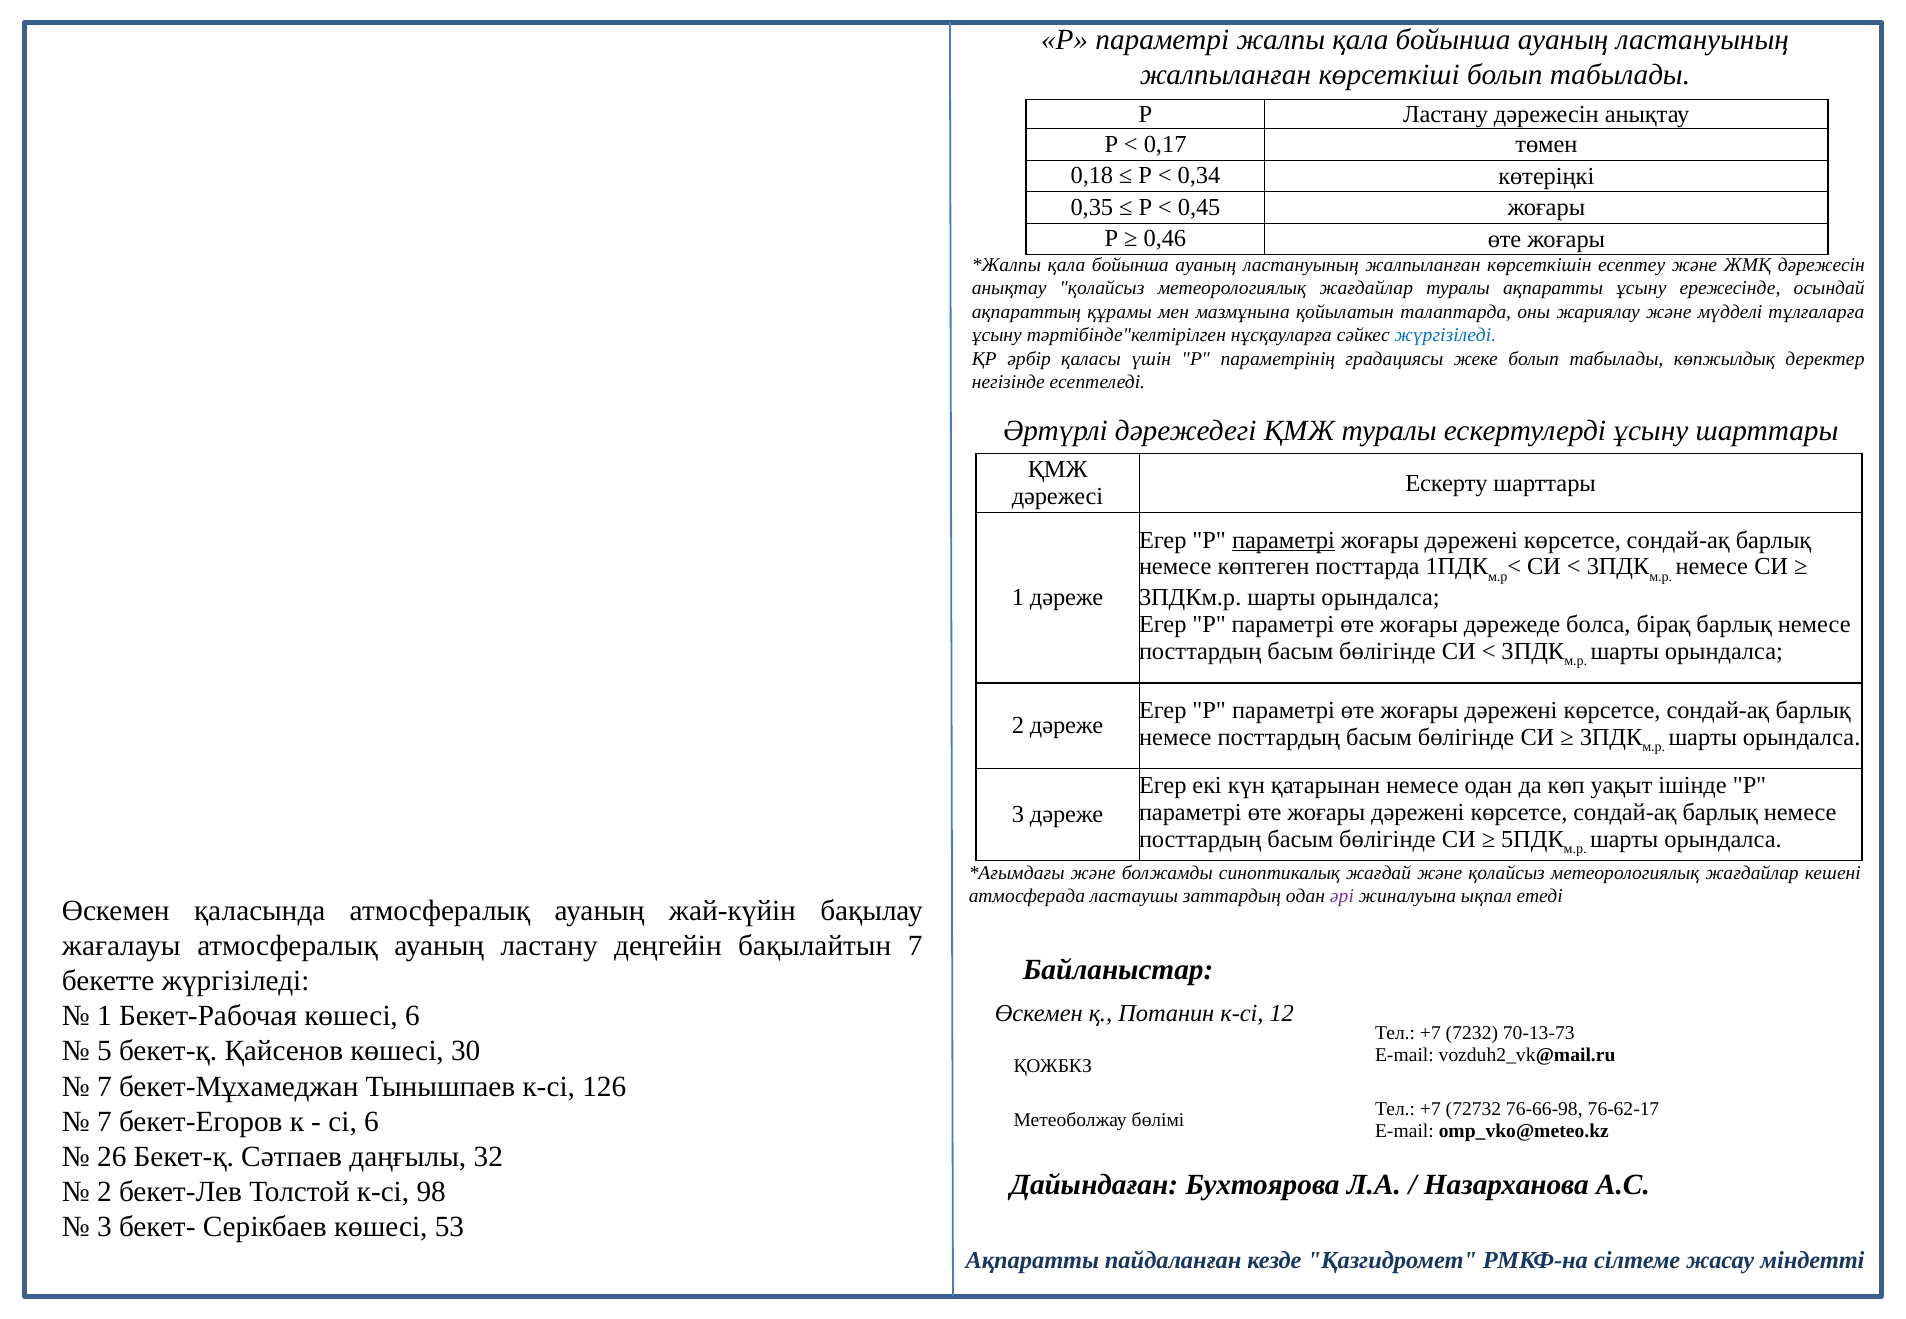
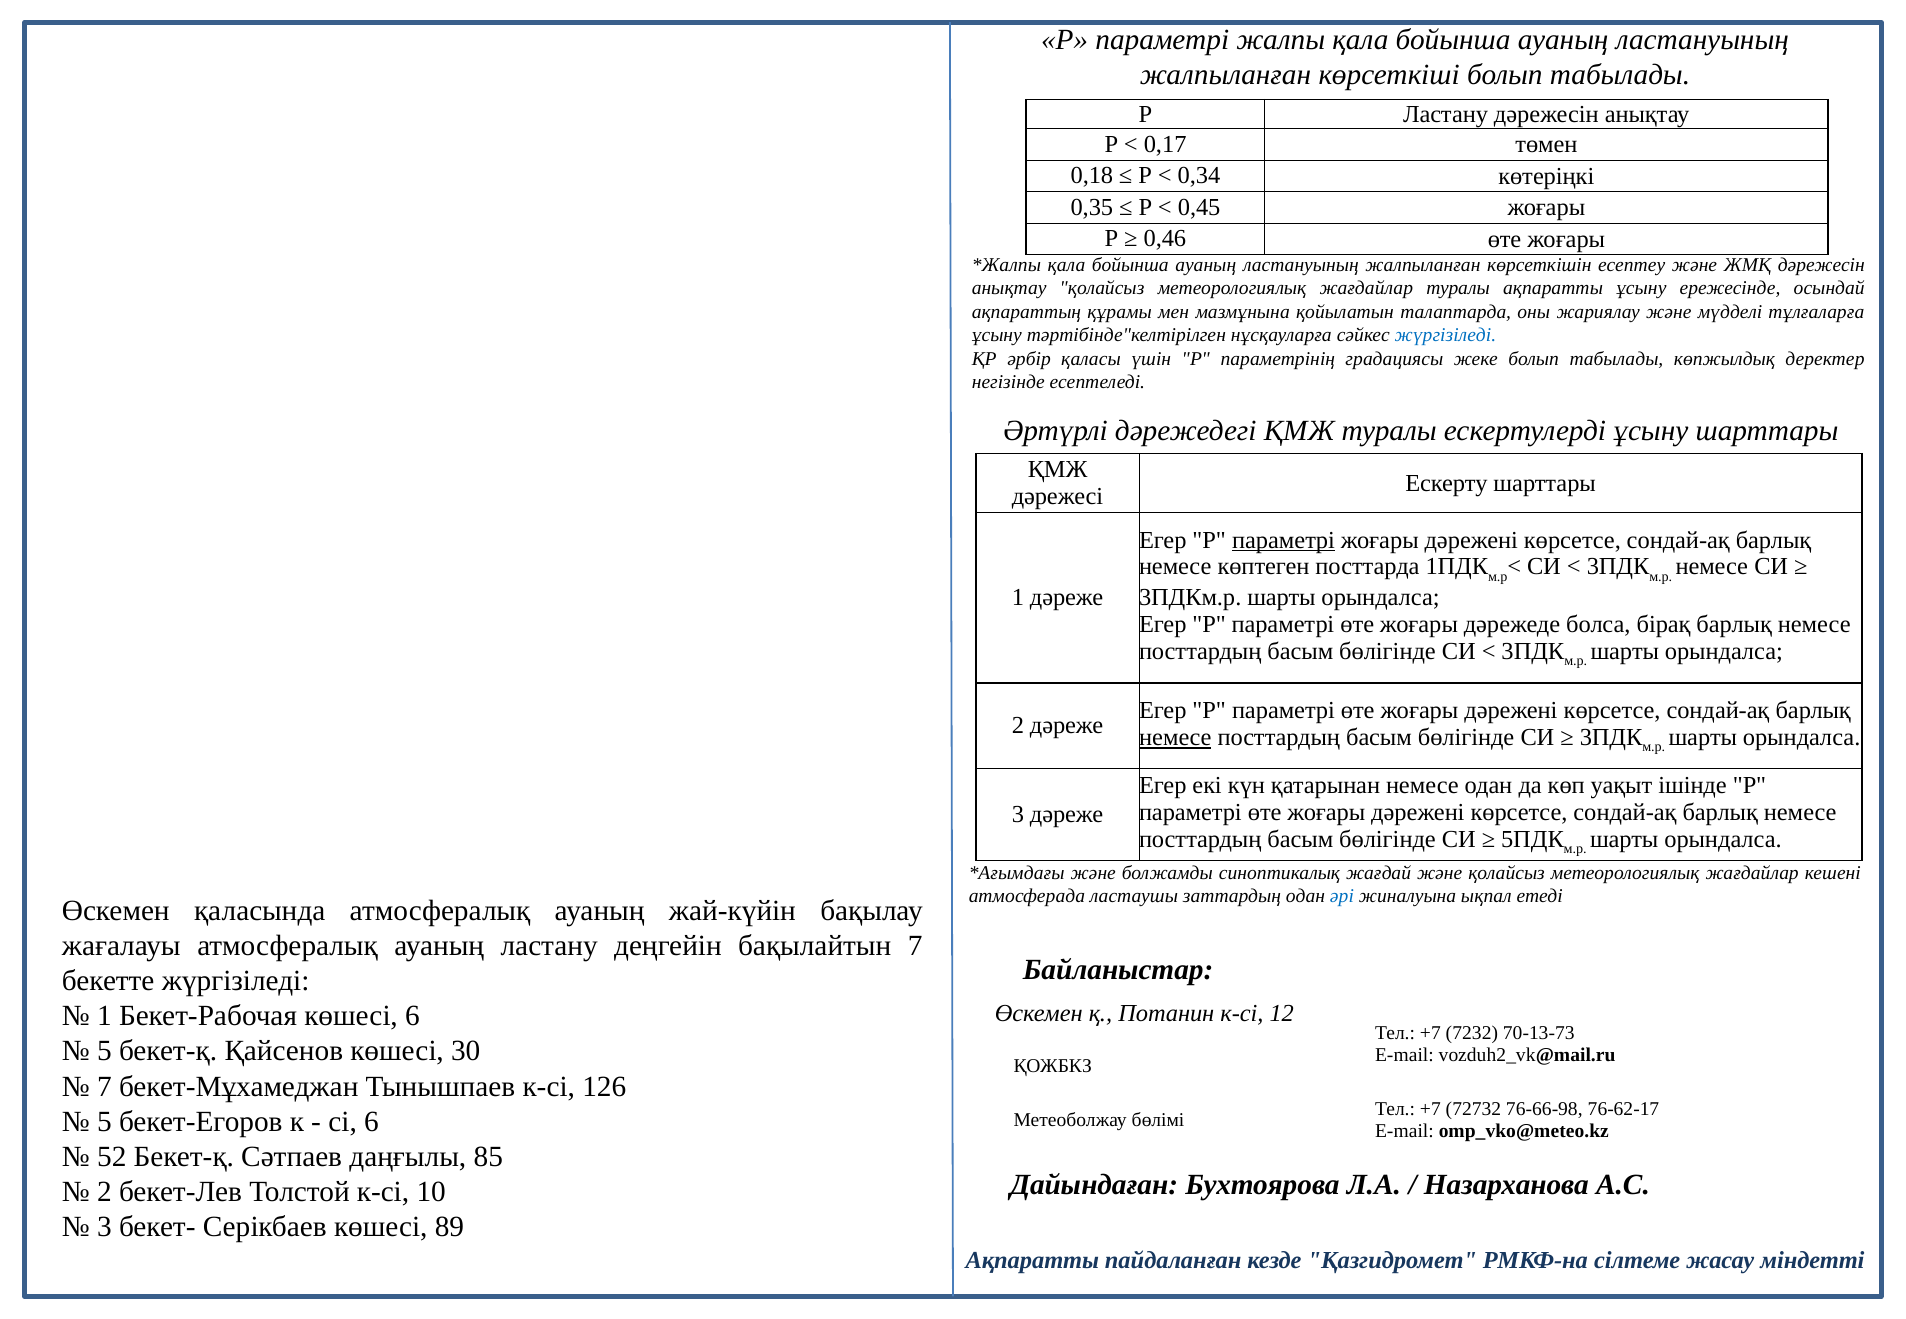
немесе at (1175, 738) underline: none -> present
әрі colour: purple -> blue
7 at (105, 1122): 7 -> 5
26: 26 -> 52
32: 32 -> 85
98: 98 -> 10
53: 53 -> 89
